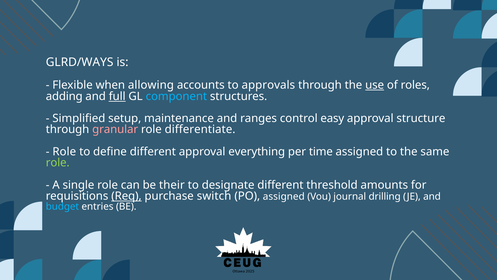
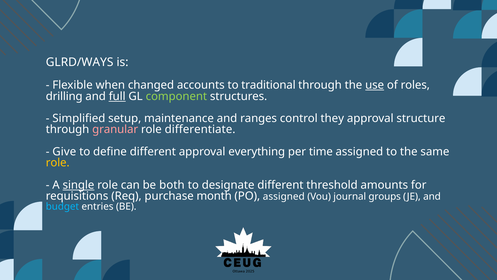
allowing: allowing -> changed
approvals: approvals -> traditional
adding: adding -> drilling
component colour: light blue -> light green
easy: easy -> they
Role at (64, 151): Role -> Give
role at (58, 163) colour: light green -> yellow
single underline: none -> present
their: their -> both
Req underline: present -> none
switch: switch -> month
drilling: drilling -> groups
